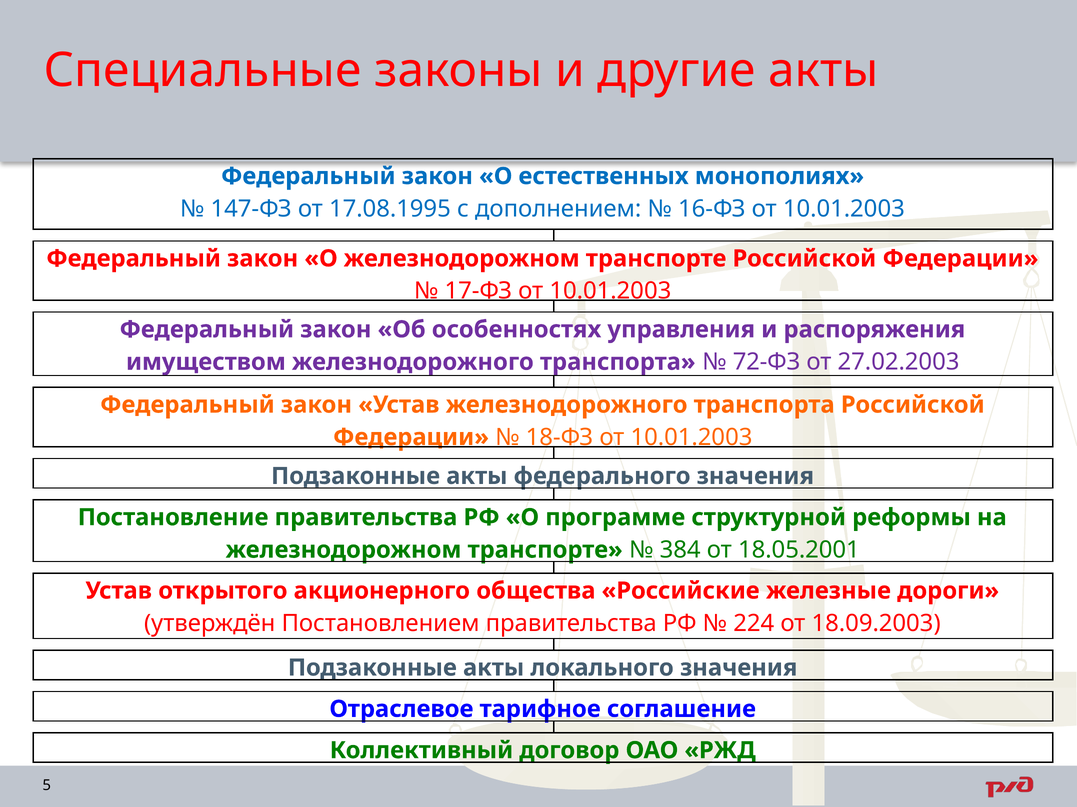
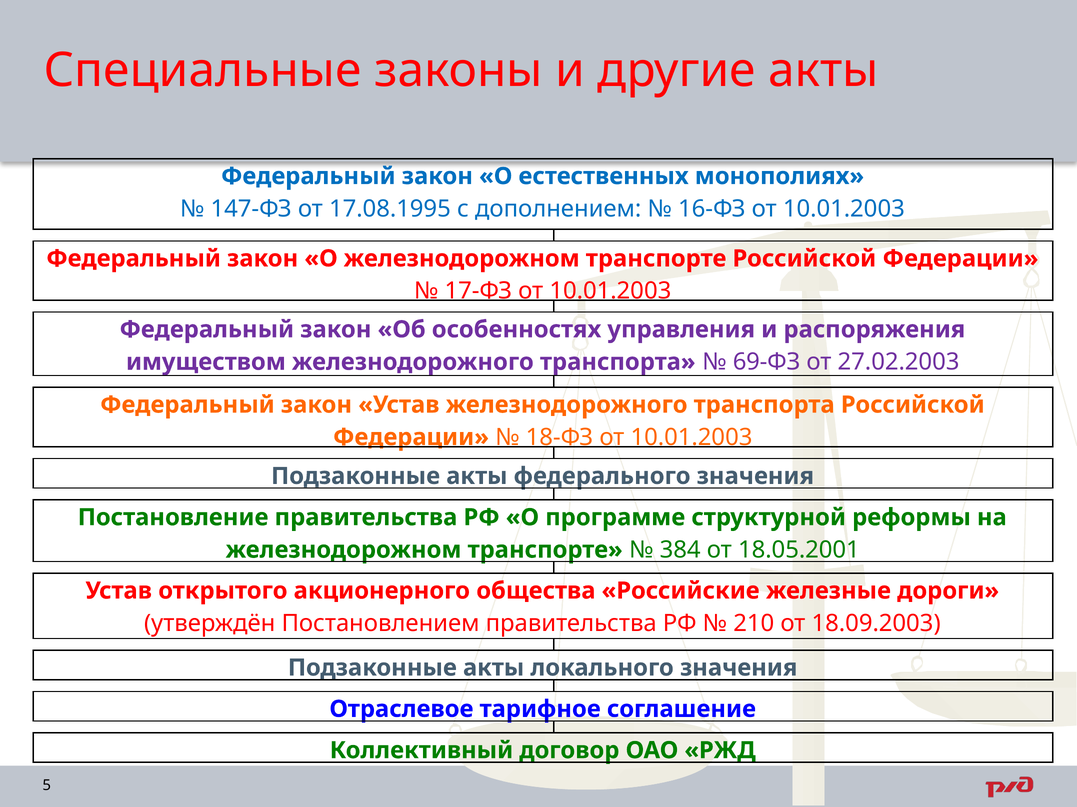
72-ФЗ: 72-ФЗ -> 69-ФЗ
224: 224 -> 210
